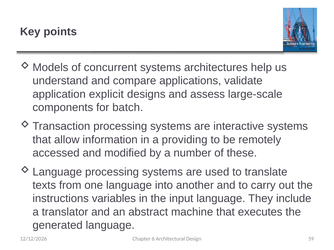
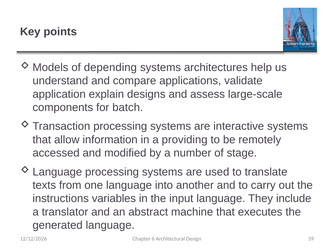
concurrent: concurrent -> depending
explicit: explicit -> explain
these: these -> stage
